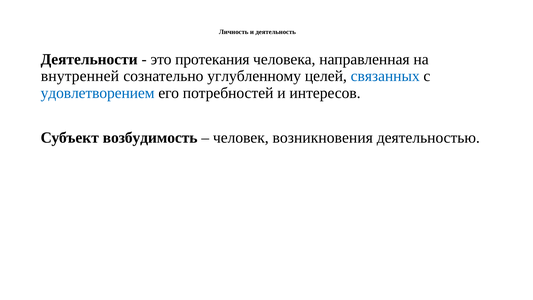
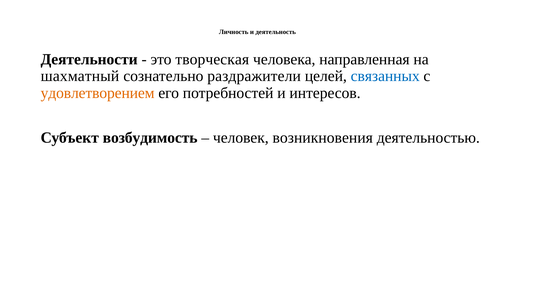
протекания: протекания -> творческая
внутренней: внутренней -> шахматный
углубленному: углубленному -> раздражители
удовлетворением colour: blue -> orange
